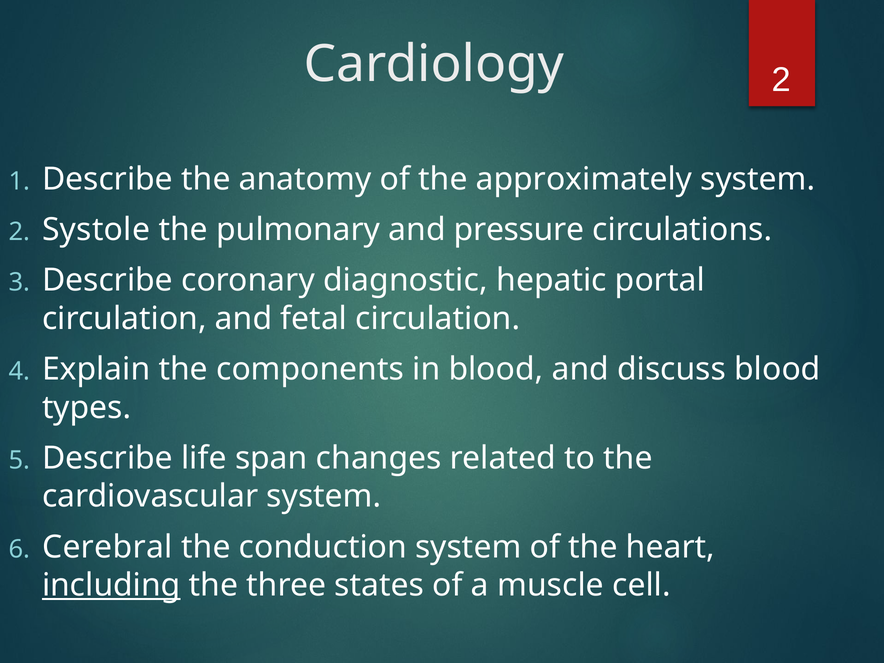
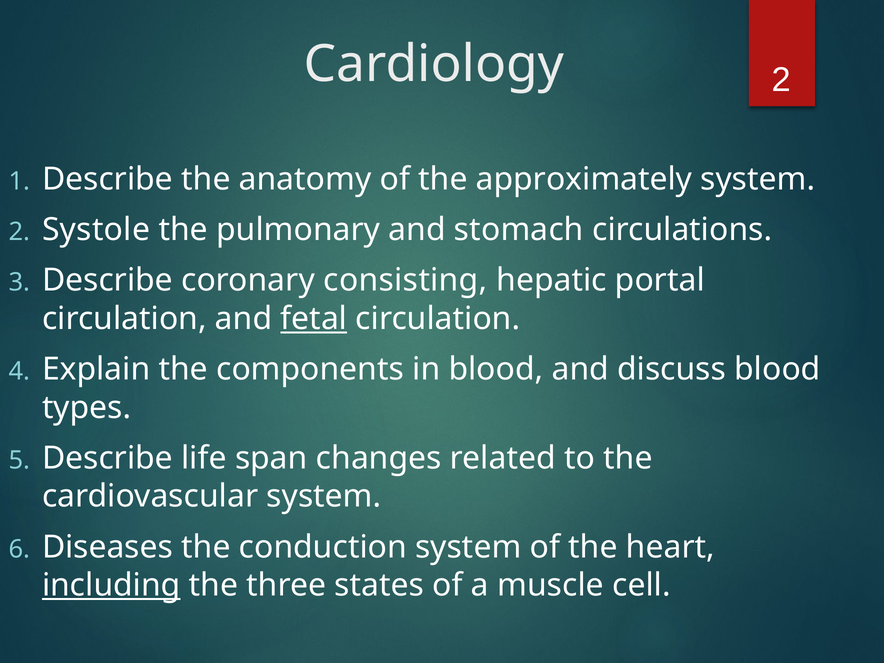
pressure: pressure -> stomach
diagnostic: diagnostic -> consisting
fetal underline: none -> present
Cerebral: Cerebral -> Diseases
